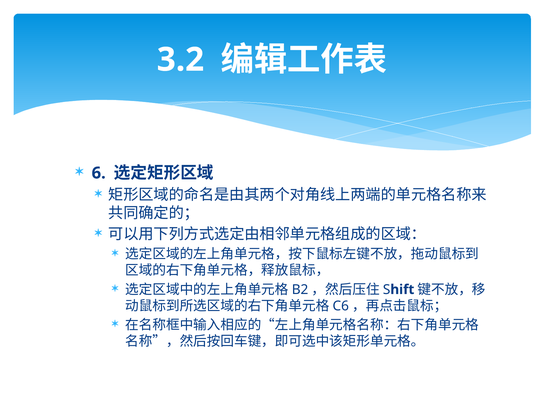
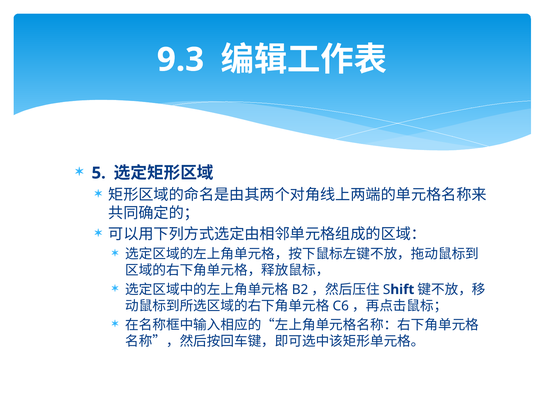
3.2: 3.2 -> 9.3
6: 6 -> 5
